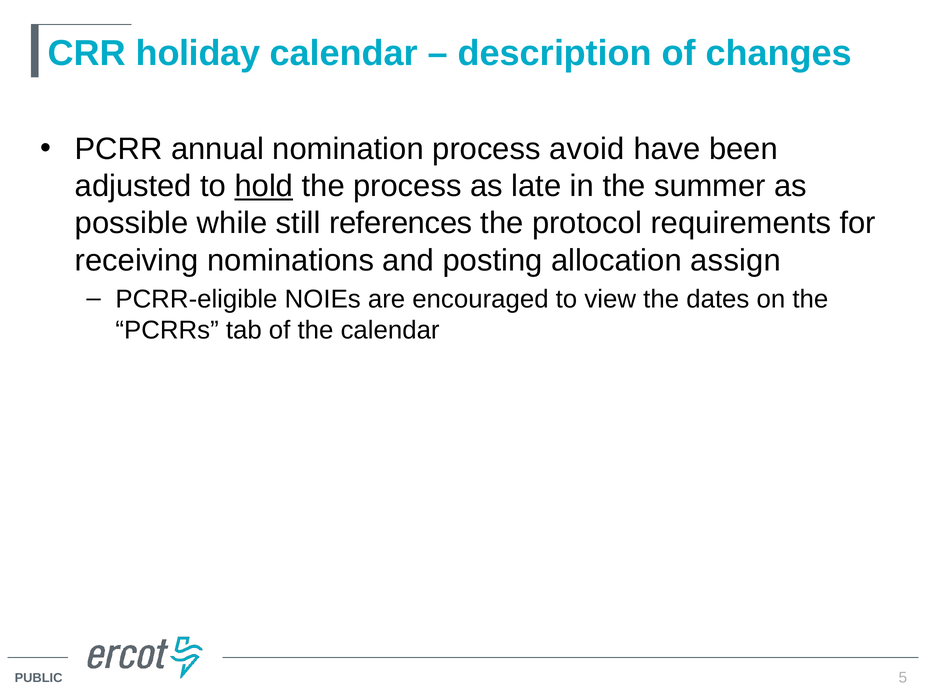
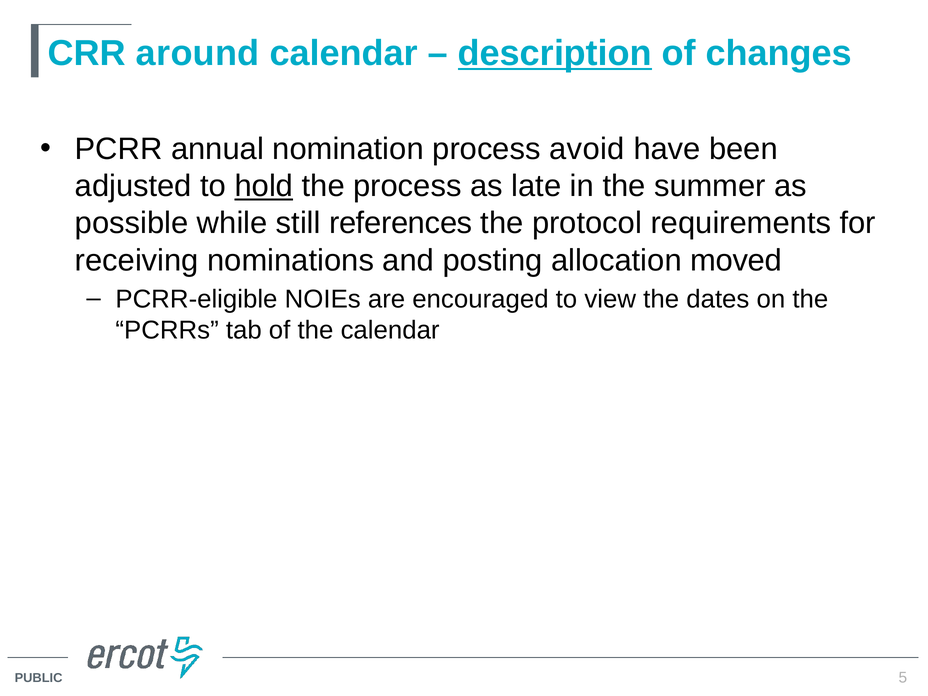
holiday: holiday -> around
description underline: none -> present
assign: assign -> moved
